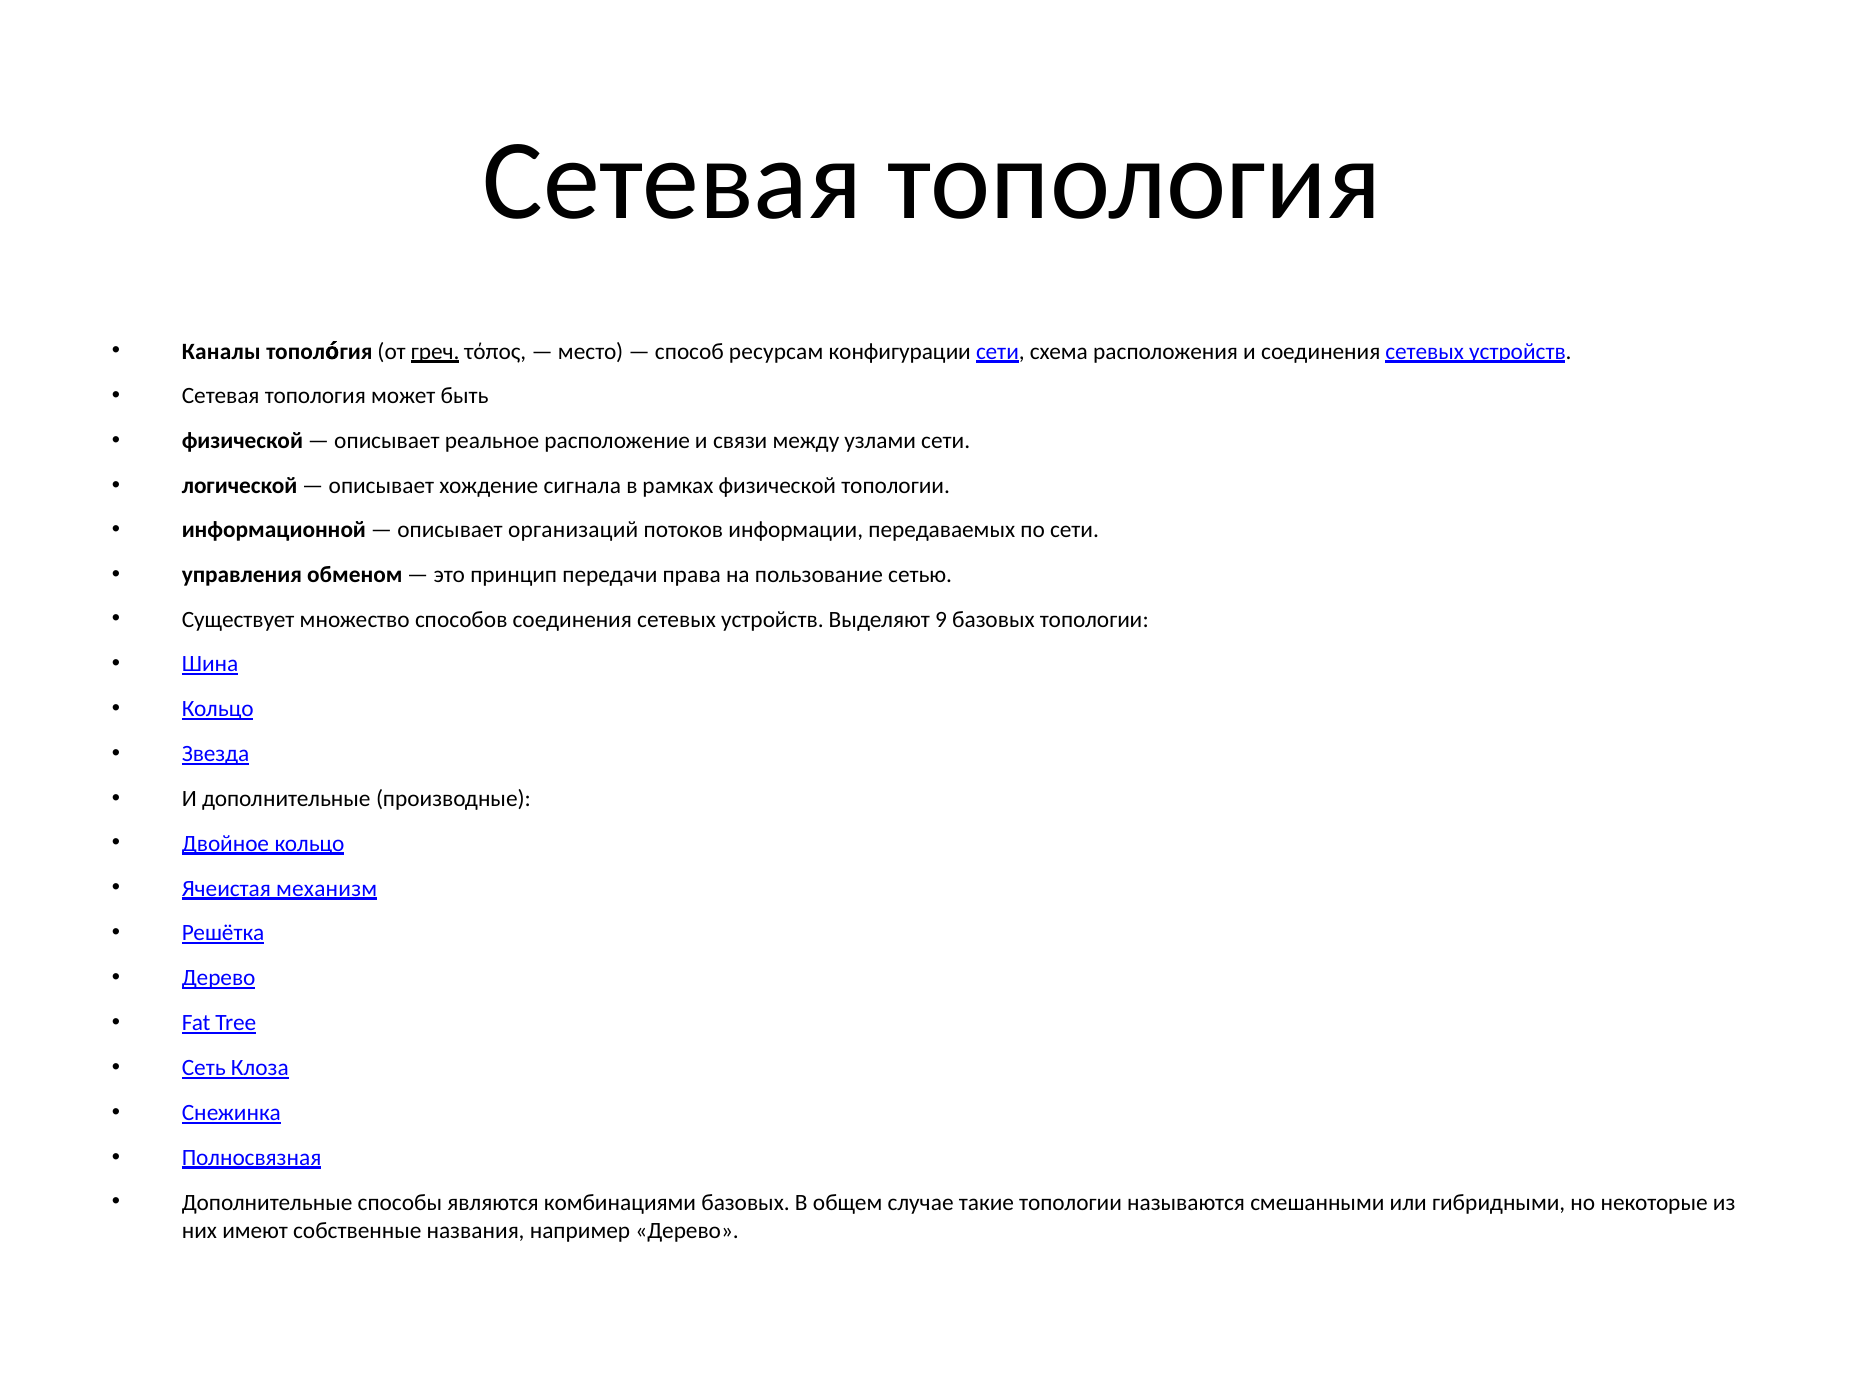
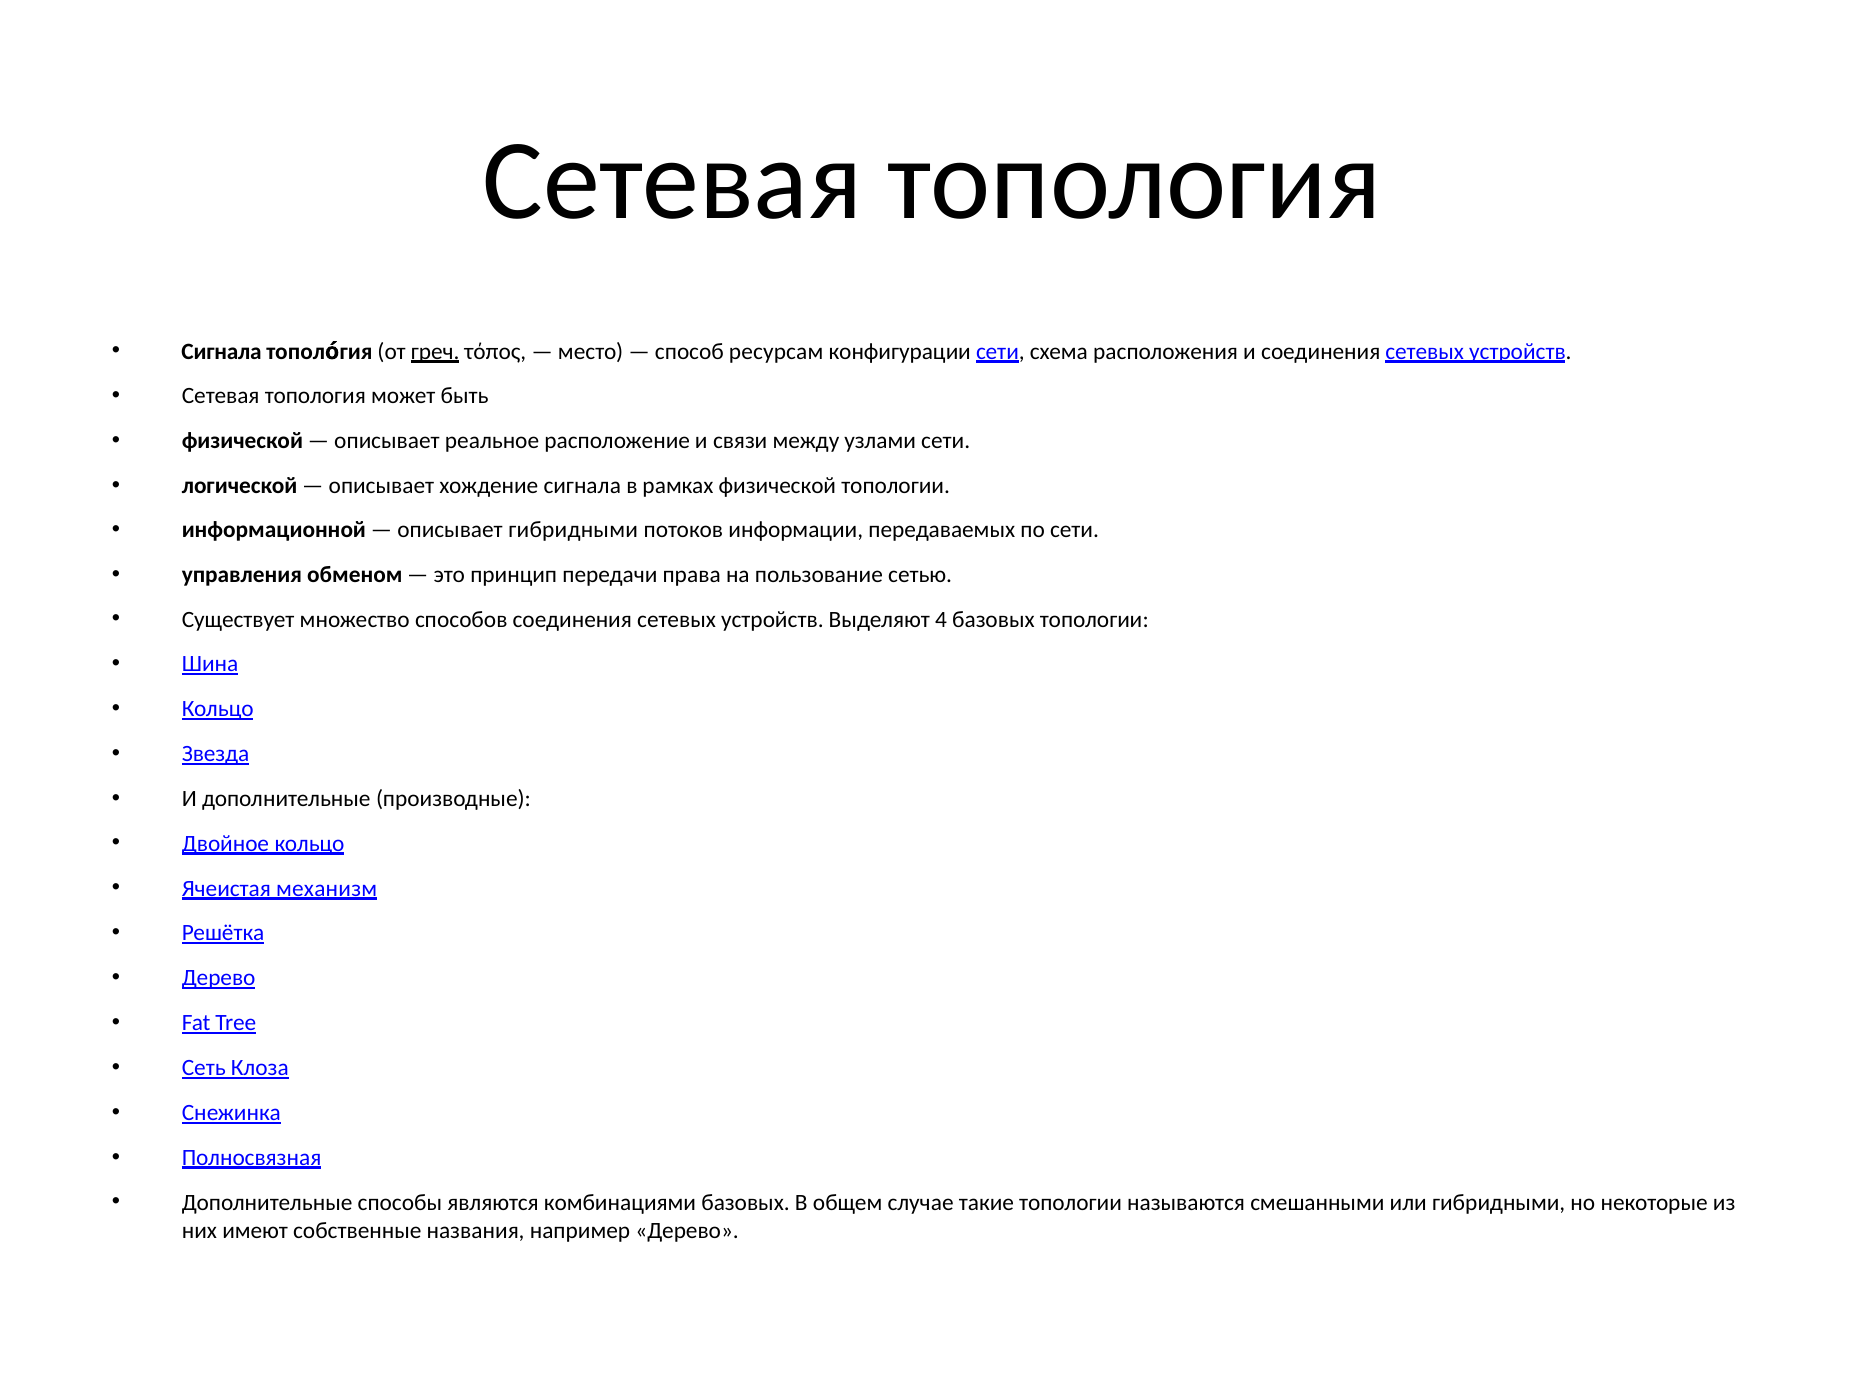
Каналы at (221, 351): Каналы -> Сигнала
описывает организаций: организаций -> гибридными
9: 9 -> 4
